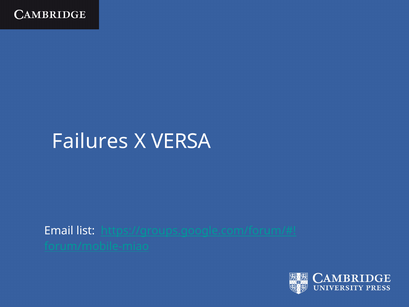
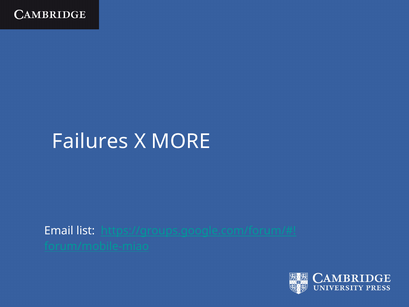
VERSA: VERSA -> MORE
